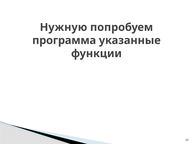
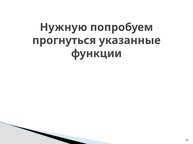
программа: программа -> прогнуться
